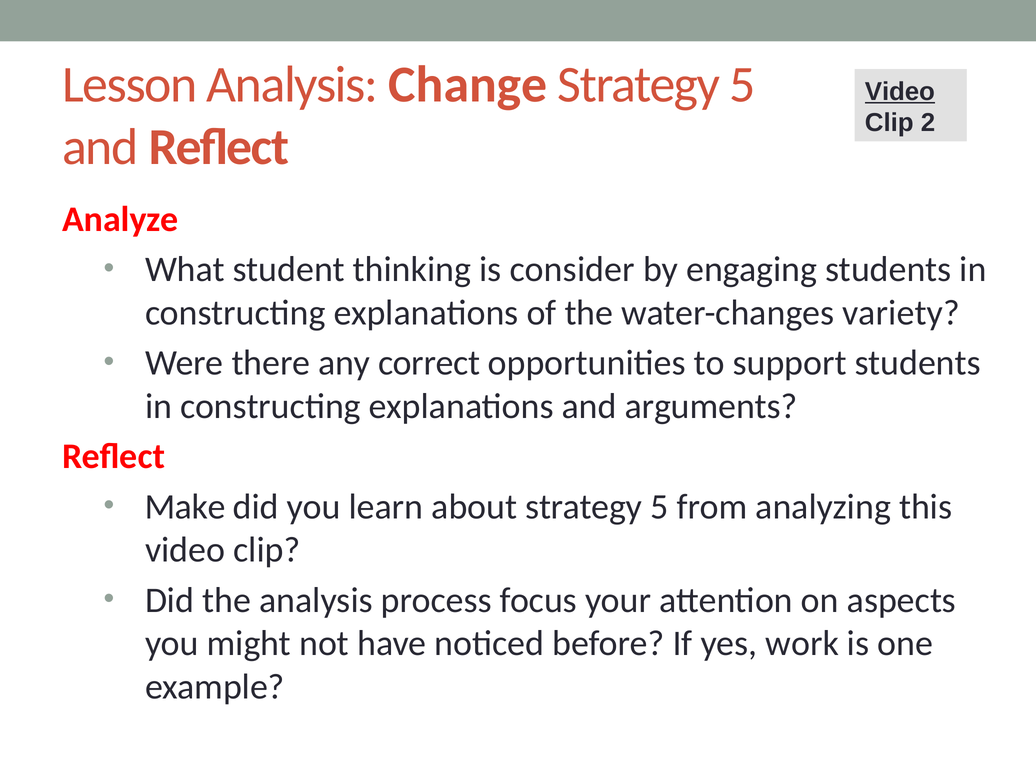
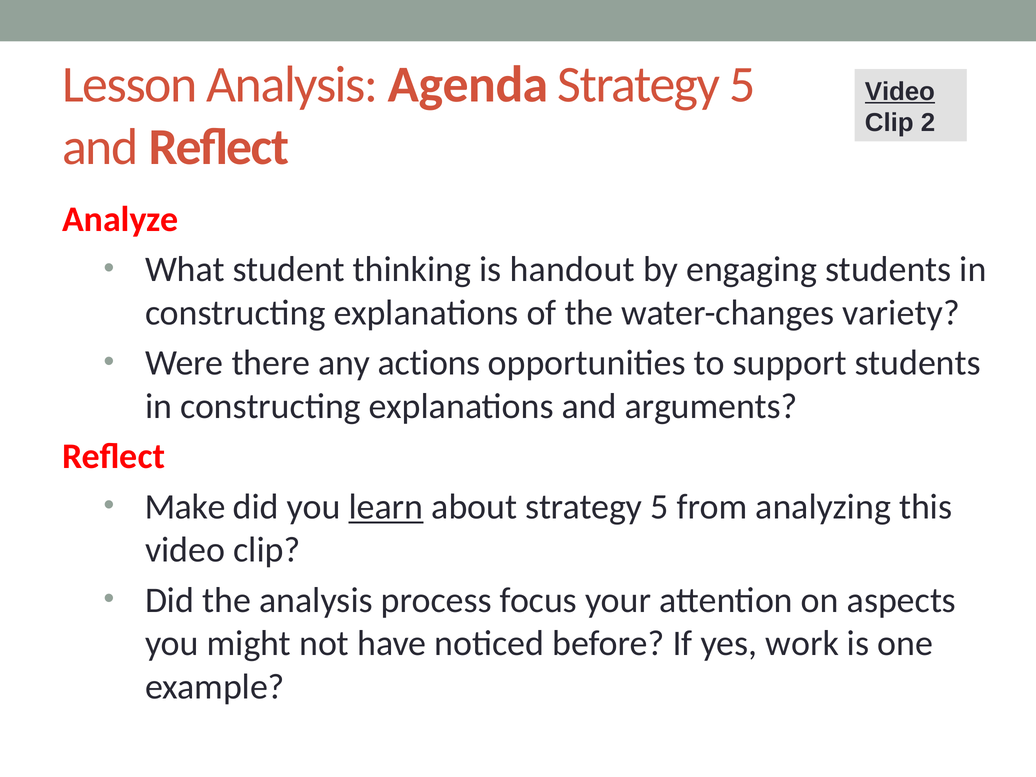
Change: Change -> Agenda
consider: consider -> handout
correct: correct -> actions
learn underline: none -> present
